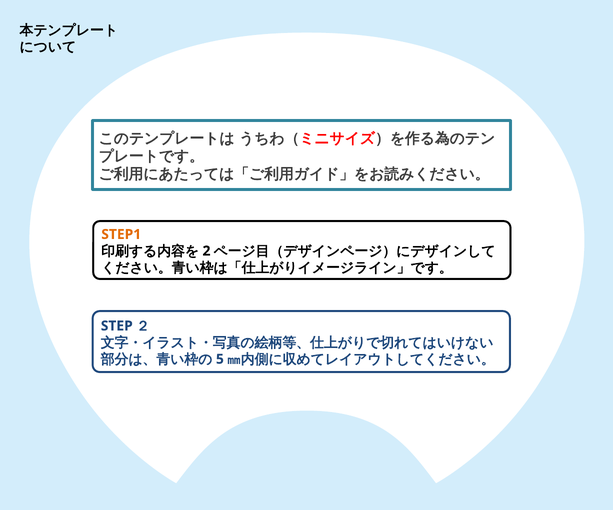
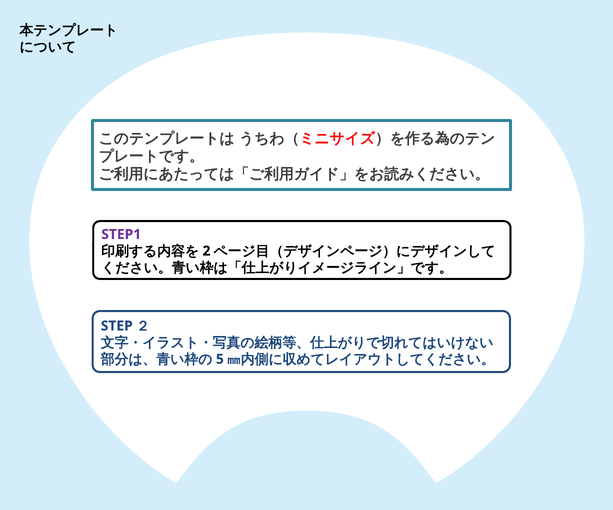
STEP1 colour: orange -> purple
